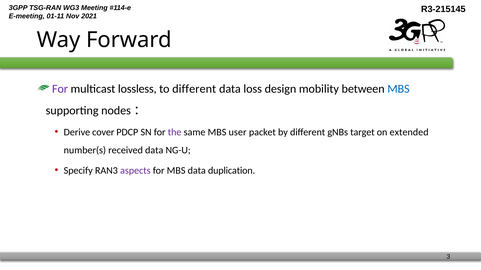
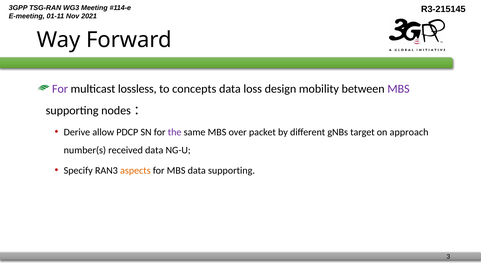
to different: different -> concepts
MBS at (399, 89) colour: blue -> purple
cover: cover -> allow
user: user -> over
extended: extended -> approach
aspects colour: purple -> orange
data duplication: duplication -> supporting
